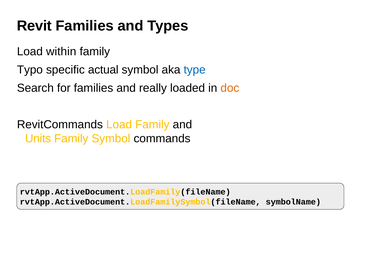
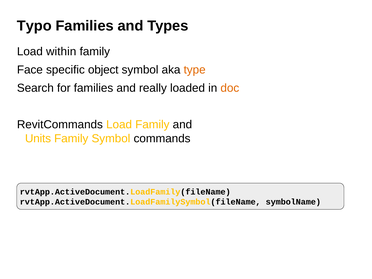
Revit: Revit -> Typo
Typo: Typo -> Face
actual: actual -> object
type colour: blue -> orange
